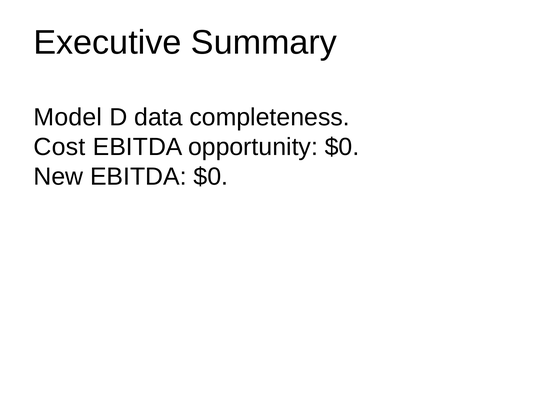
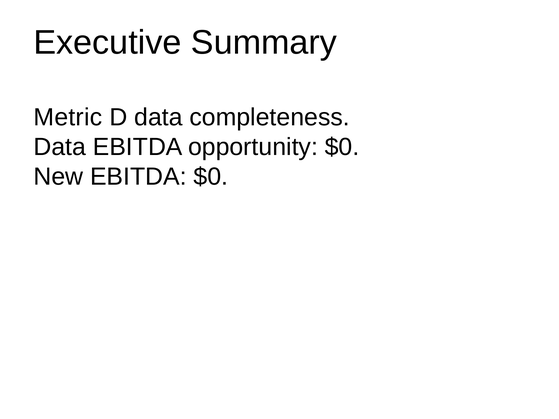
Model: Model -> Metric
Cost at (60, 147): Cost -> Data
